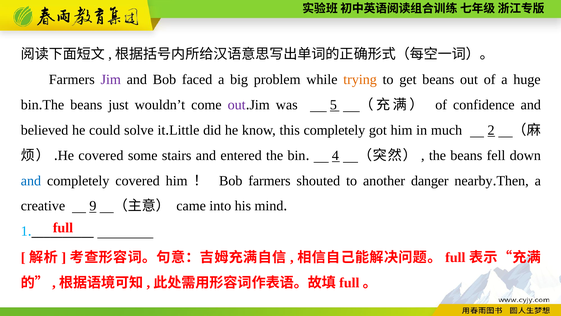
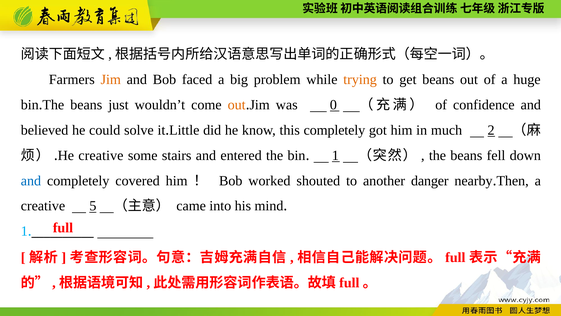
Jim at (111, 80) colour: purple -> orange
out at (237, 105) colour: purple -> orange
5: 5 -> 0
He covered: covered -> creative
4 at (335, 155): 4 -> 1
Bob farmers: farmers -> worked
9: 9 -> 5
